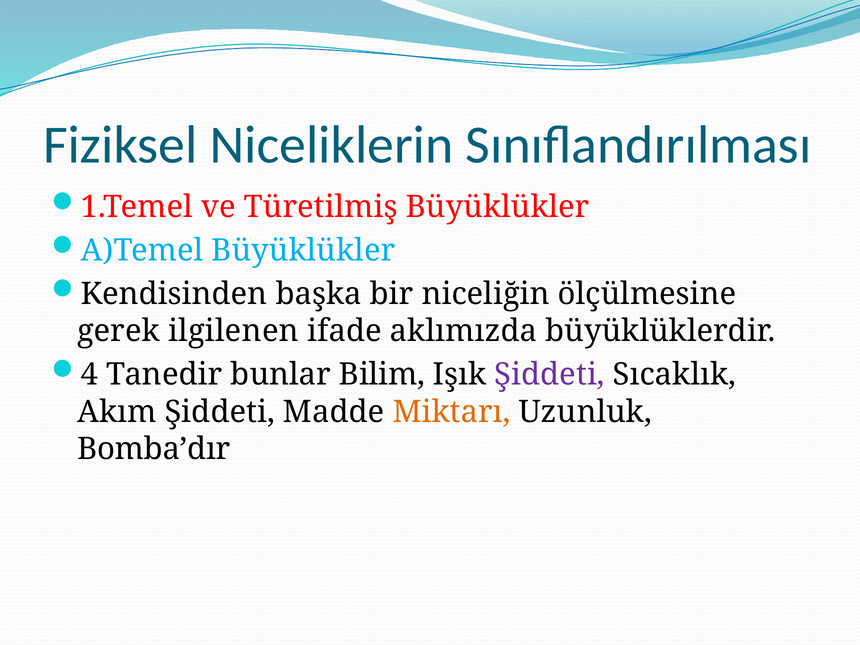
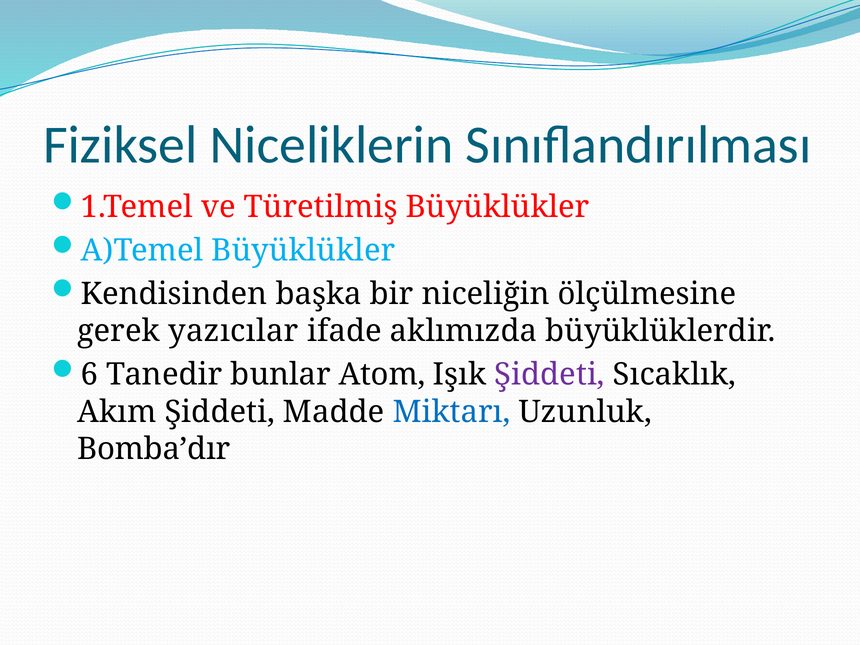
ilgilenen: ilgilenen -> yazıcılar
4: 4 -> 6
Bilim: Bilim -> Atom
Miktarı colour: orange -> blue
